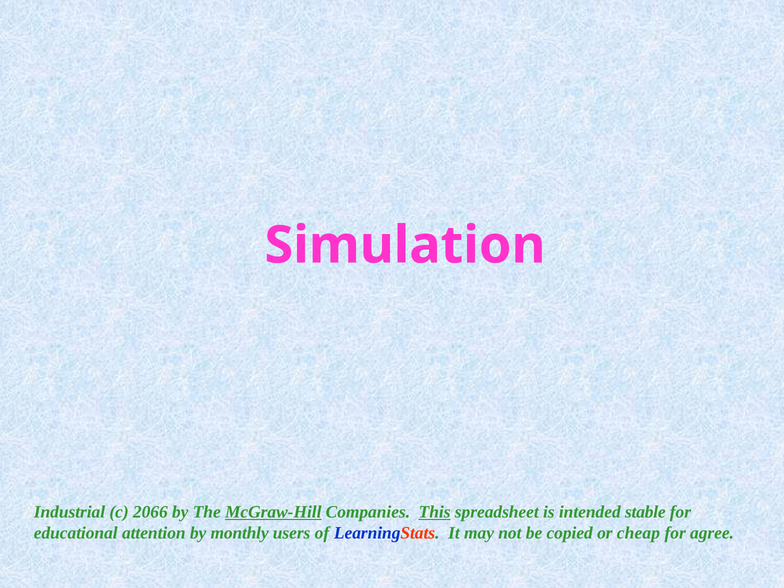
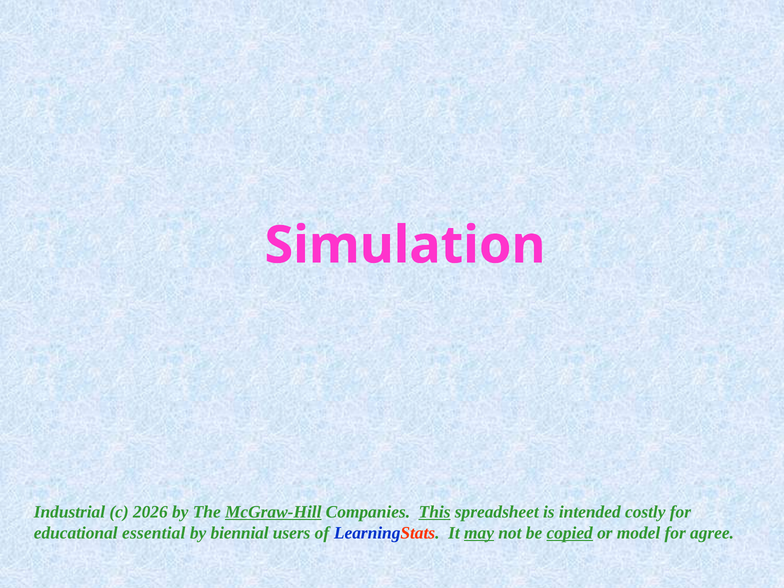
2066: 2066 -> 2026
stable: stable -> costly
attention: attention -> essential
monthly: monthly -> biennial
may underline: none -> present
copied underline: none -> present
cheap: cheap -> model
